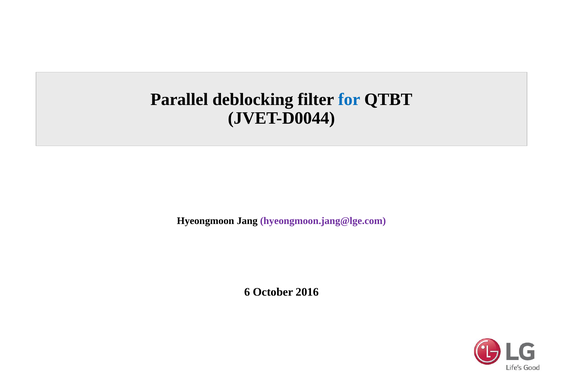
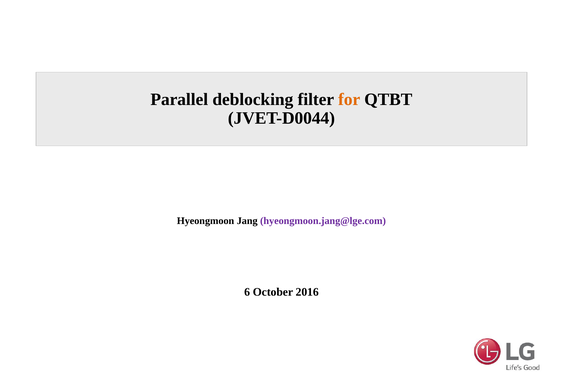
for colour: blue -> orange
